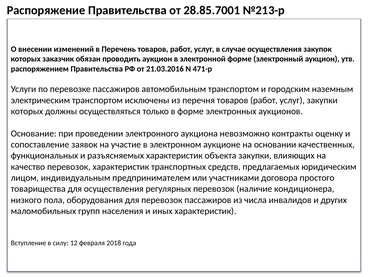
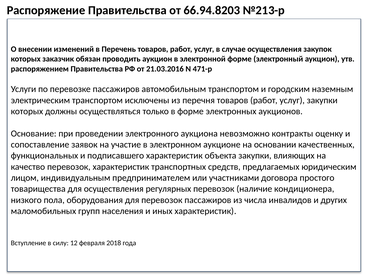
28.85.7001: 28.85.7001 -> 66.94.8203
разъясняемых: разъясняемых -> подписавшего
